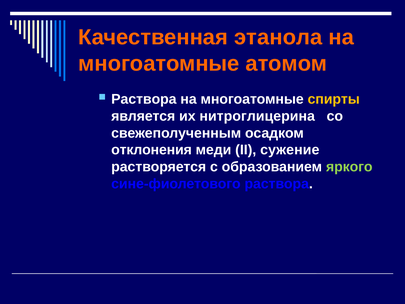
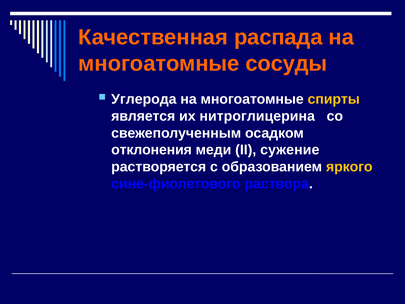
этанола: этанола -> распада
атомом: атомом -> сосуды
Раствора at (144, 99): Раствора -> Углерода
яркого colour: light green -> yellow
